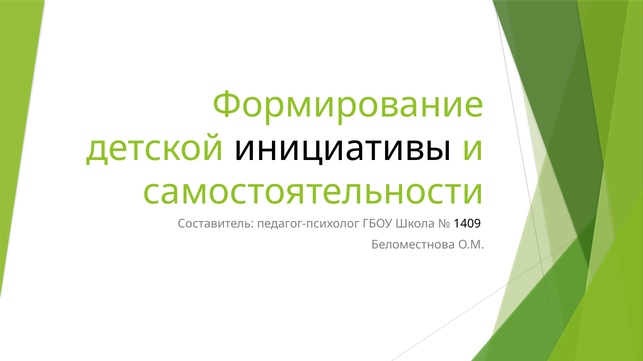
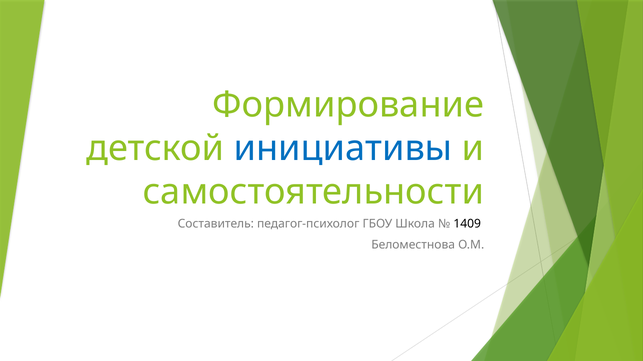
инициативы colour: black -> blue
